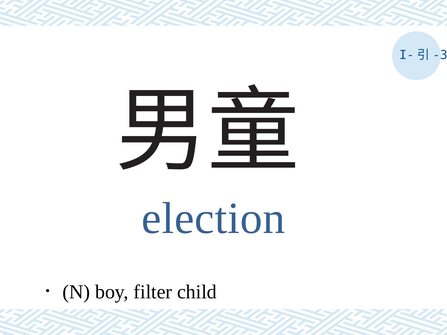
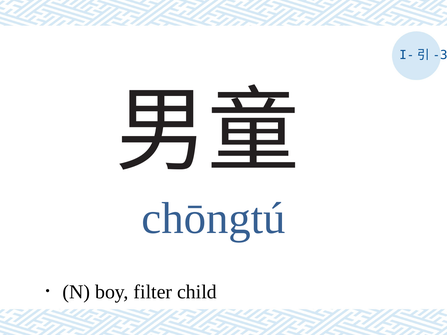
election: election -> chōngtú
